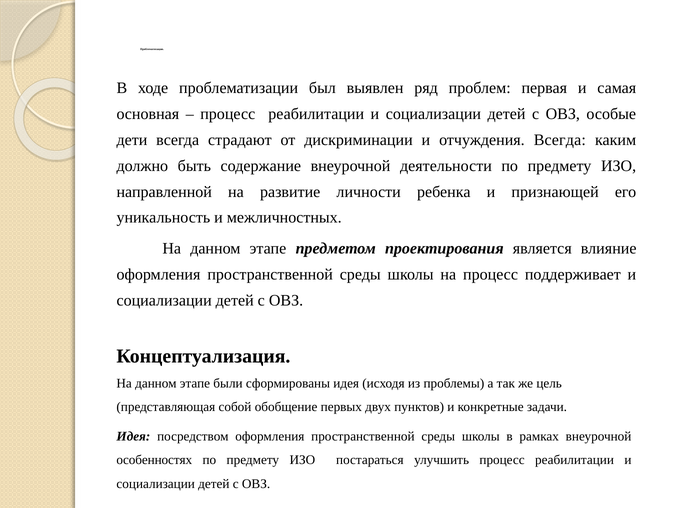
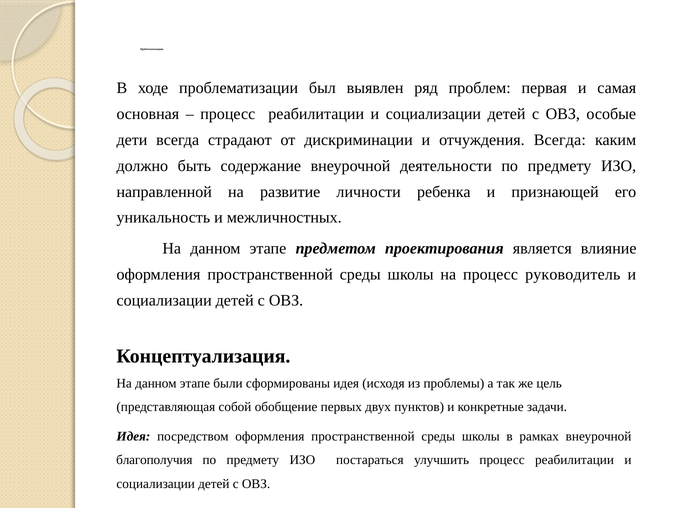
поддерживает: поддерживает -> руководитель
особенностях: особенностях -> благополучия
